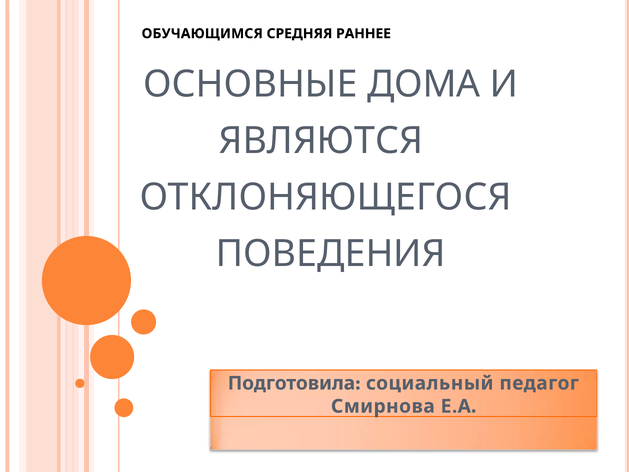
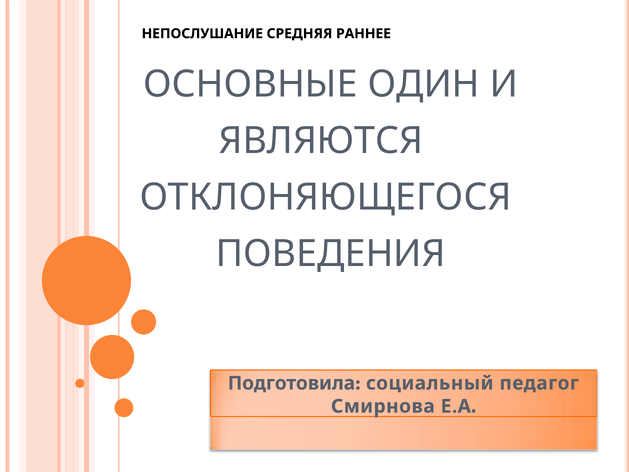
ОБУЧАЮЩИМСЯ: ОБУЧАЮЩИМСЯ -> НЕПОСЛУШАНИЕ
ДОМА: ДОМА -> ОДИН
